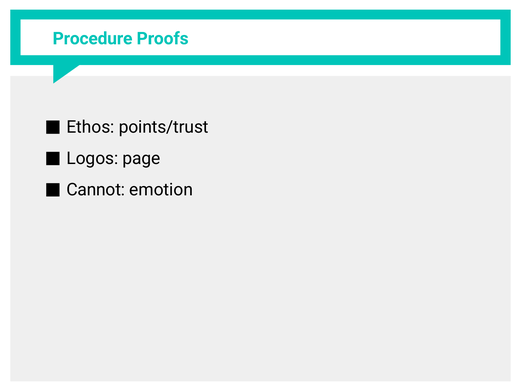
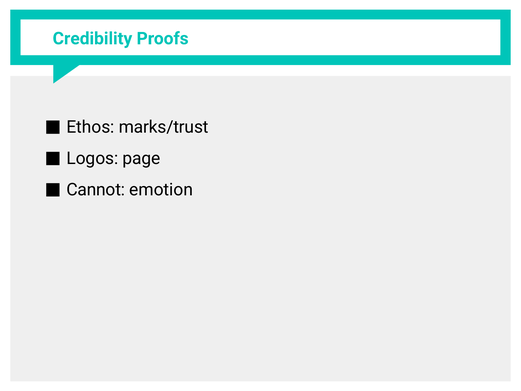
Procedure: Procedure -> Credibility
points/trust: points/trust -> marks/trust
